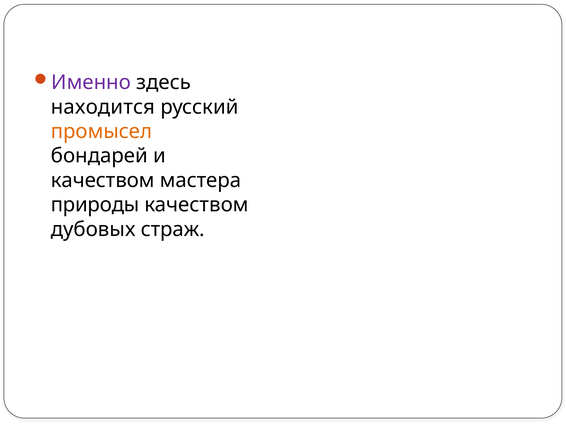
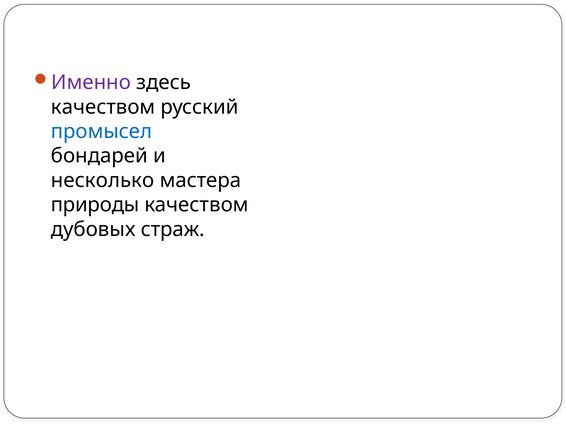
находится at (103, 107): находится -> качеством
промысел colour: orange -> blue
качеством at (103, 181): качеством -> несколько
